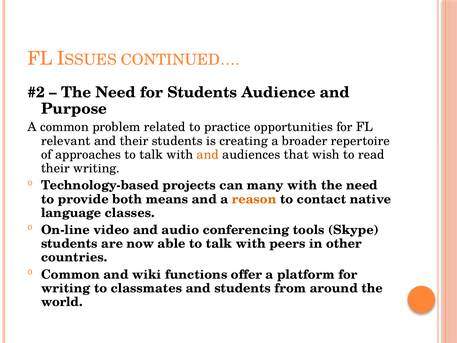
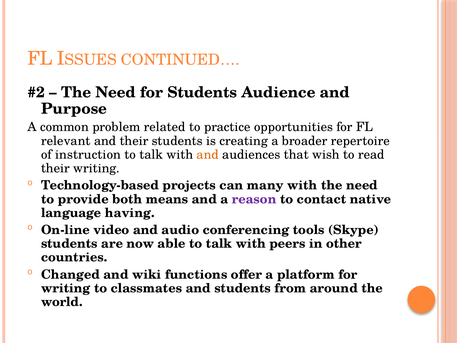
approaches: approaches -> instruction
reason colour: orange -> purple
classes: classes -> having
Common at (70, 274): Common -> Changed
